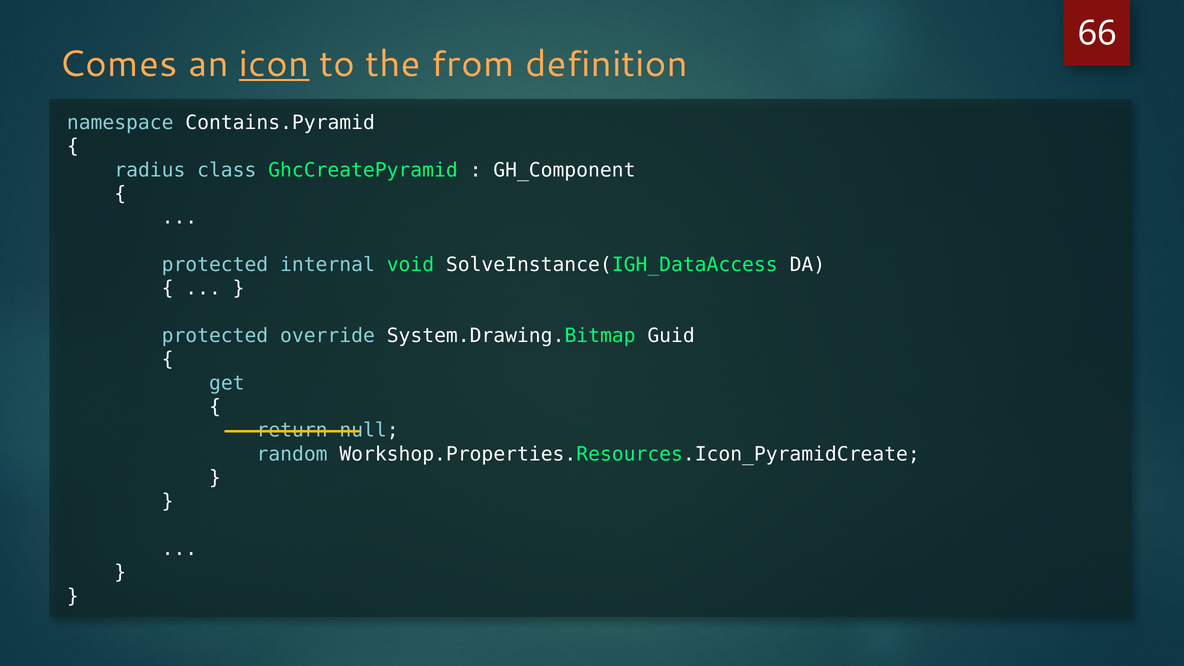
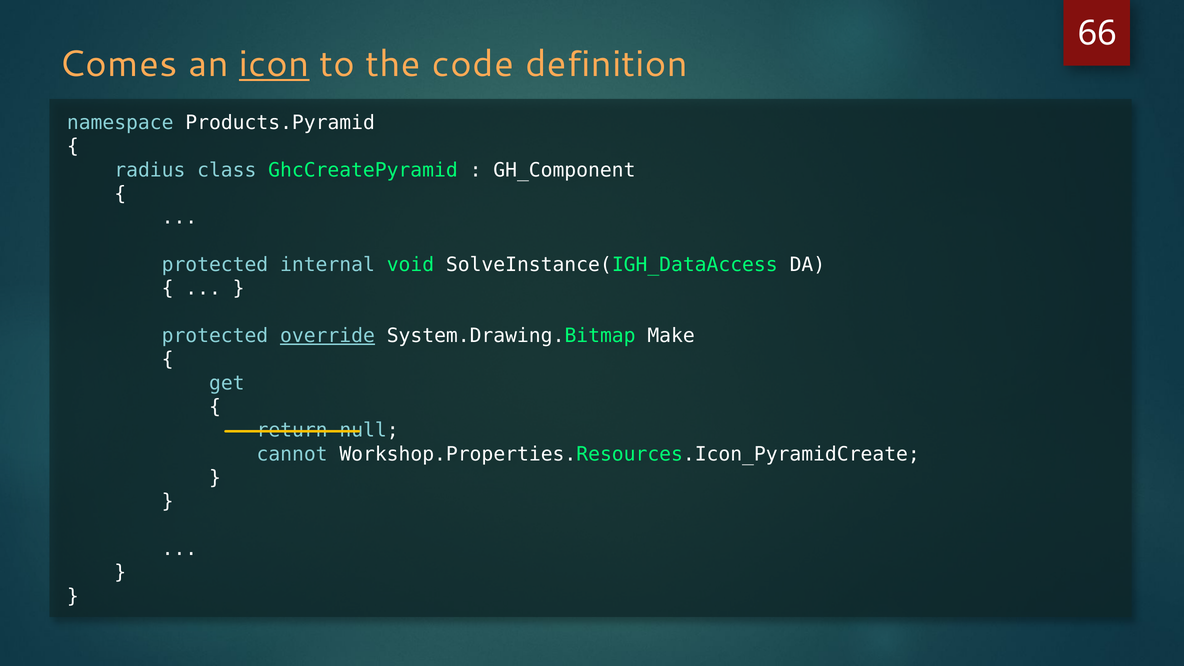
from: from -> code
Contains.Pyramid: Contains.Pyramid -> Products.Pyramid
override underline: none -> present
Guid: Guid -> Make
random: random -> cannot
